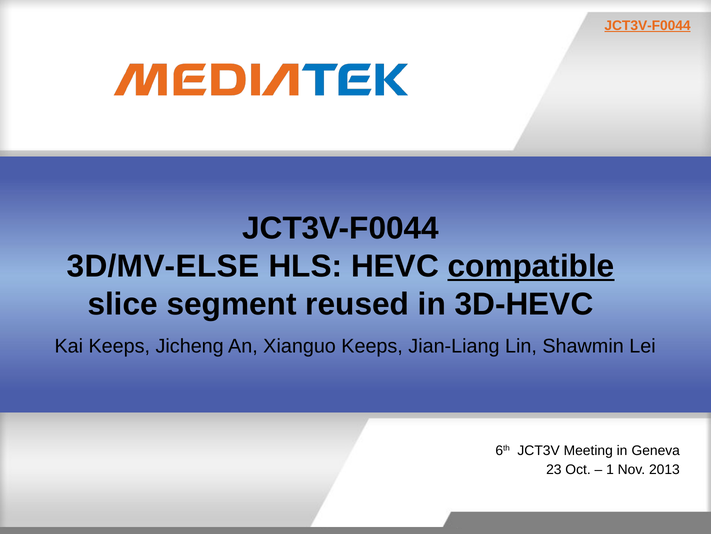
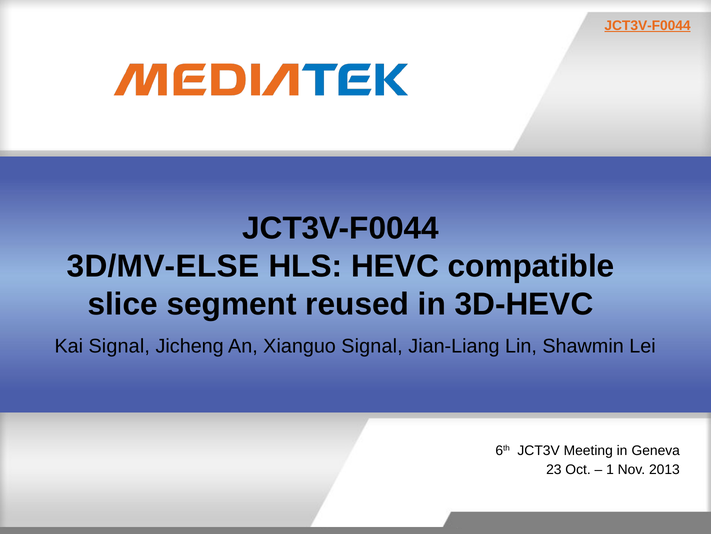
compatible underline: present -> none
Kai Keeps: Keeps -> Signal
Xianguo Keeps: Keeps -> Signal
